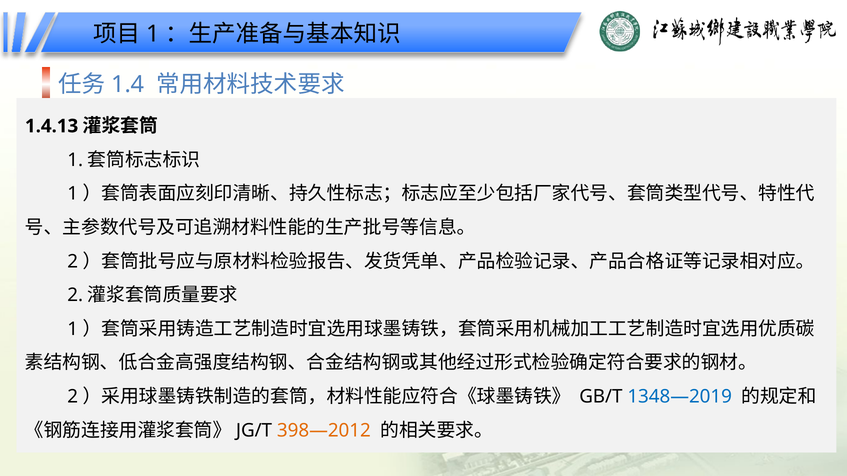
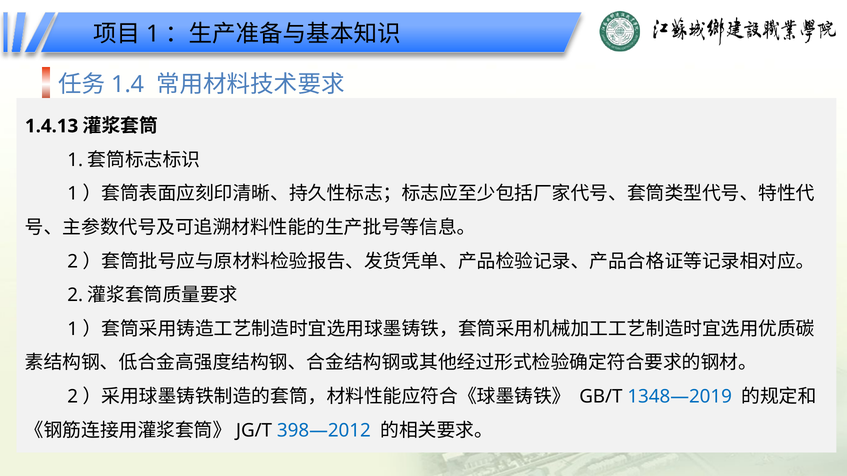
398—2012 colour: orange -> blue
